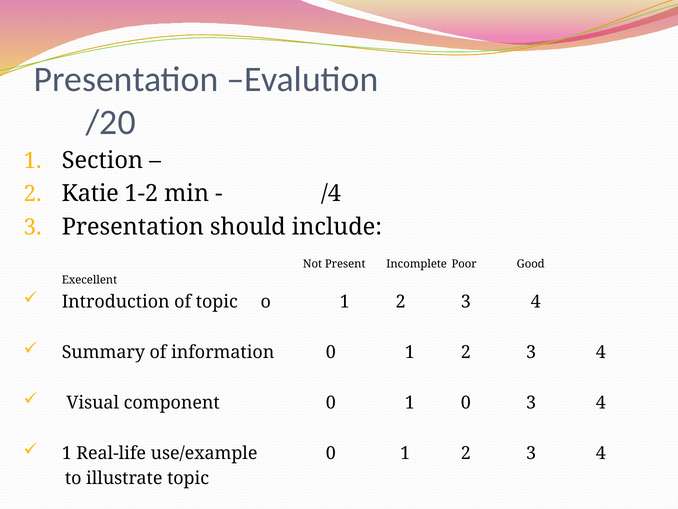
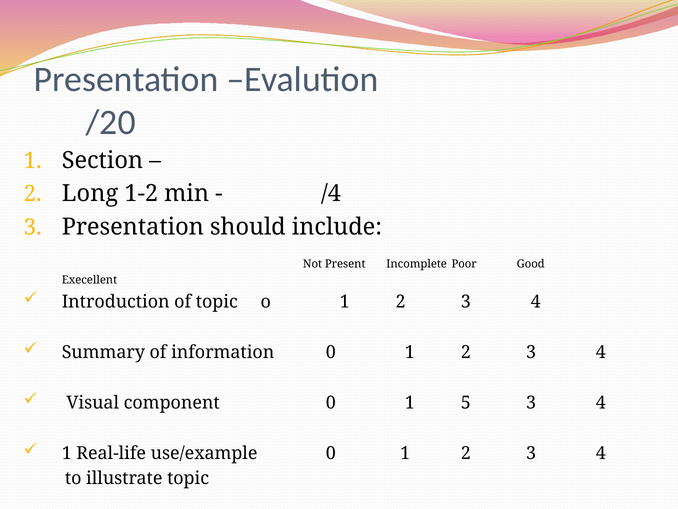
Katie: Katie -> Long
1 0: 0 -> 5
